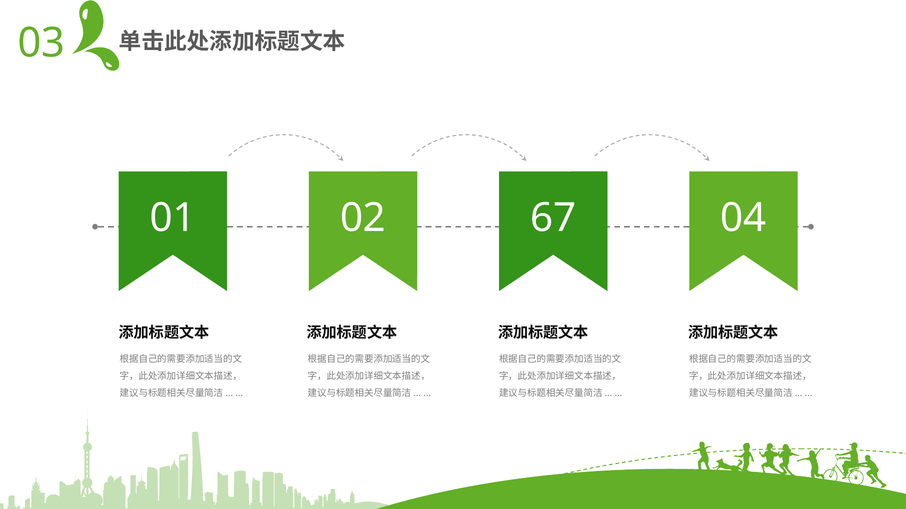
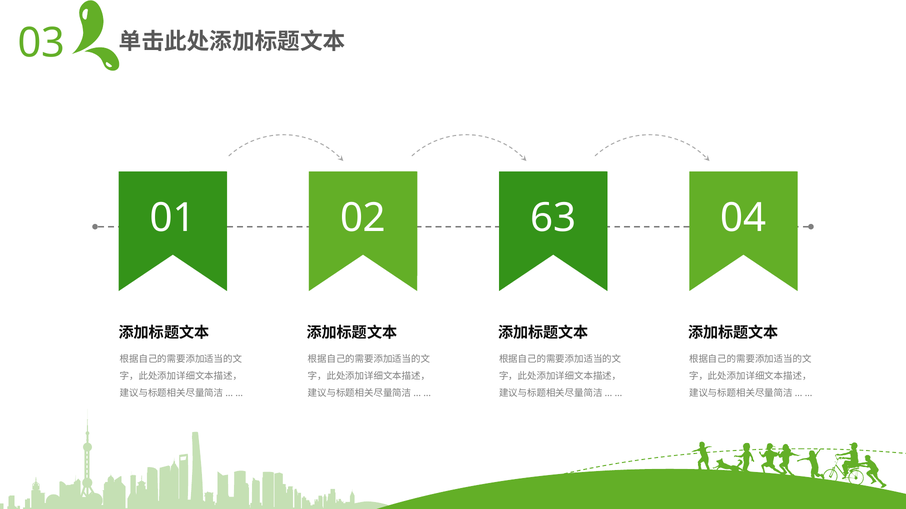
67: 67 -> 63
